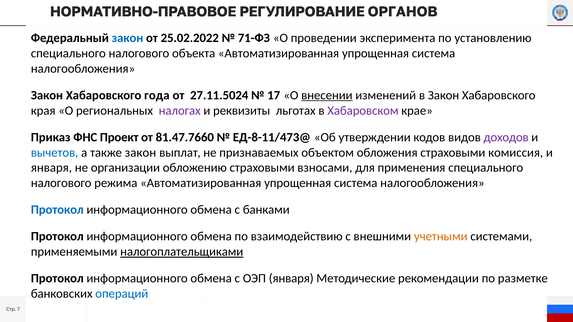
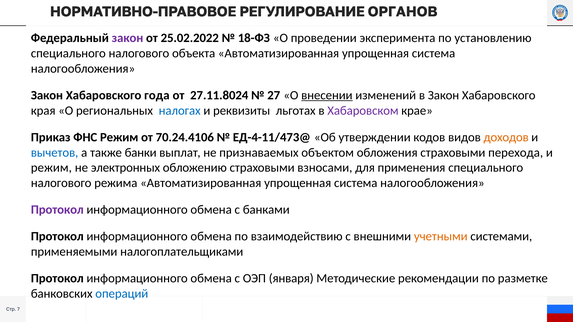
закон at (128, 38) colour: blue -> purple
71-ФЗ: 71-ФЗ -> 18-ФЗ
27.11.5024: 27.11.5024 -> 27.11.8024
17: 17 -> 27
налогах colour: purple -> blue
ФНС Проект: Проект -> Режим
81.47.7660: 81.47.7660 -> 70.24.4106
ЕД-8-11/473@: ЕД-8-11/473@ -> ЕД-4-11/473@
доходов colour: purple -> orange
также закон: закон -> банки
комиссия: комиссия -> перехода
января at (51, 168): января -> режим
организации: организации -> электронных
Протокол at (57, 210) colour: blue -> purple
налогоплательщиками underline: present -> none
